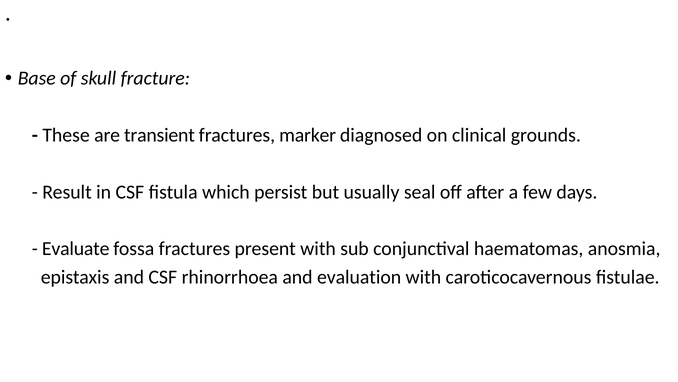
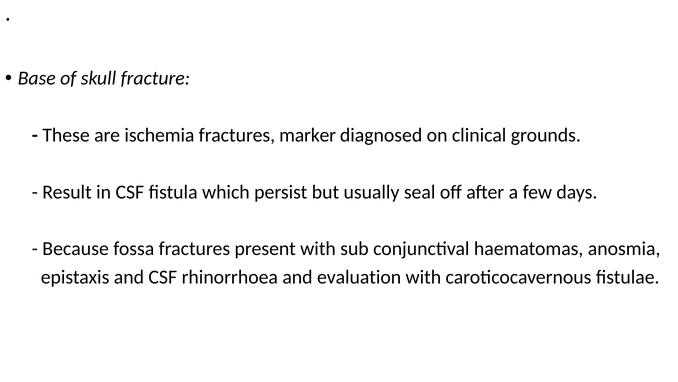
transient: transient -> ischemia
Evaluate: Evaluate -> Because
